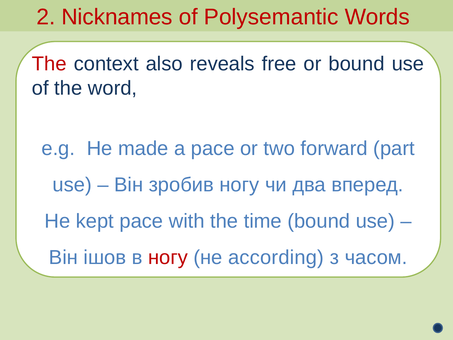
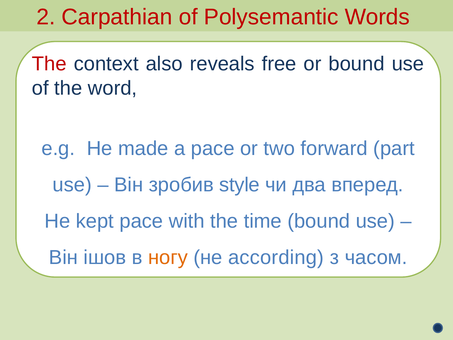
Nicknames: Nicknames -> Carpathian
зробив ногу: ногу -> style
ногу at (168, 257) colour: red -> orange
